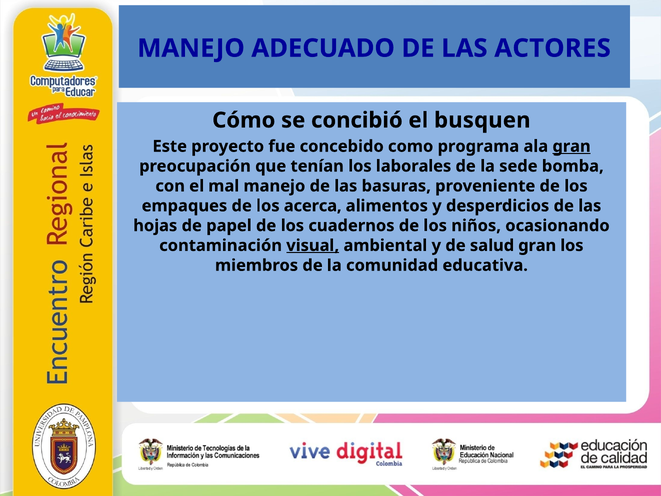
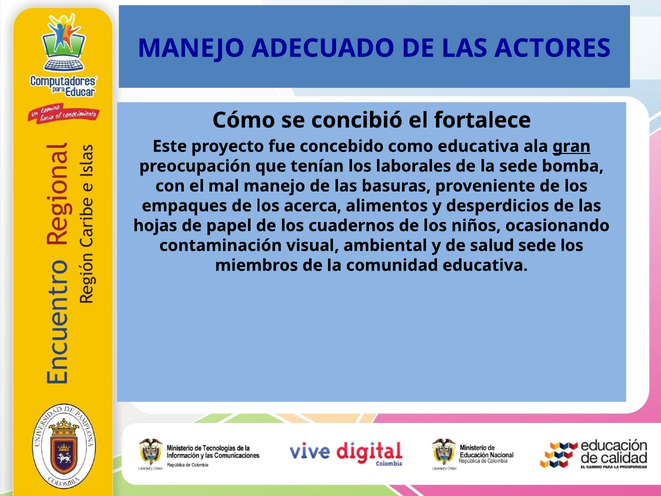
busquen: busquen -> fortalece
como programa: programa -> educativa
visual underline: present -> none
salud gran: gran -> sede
